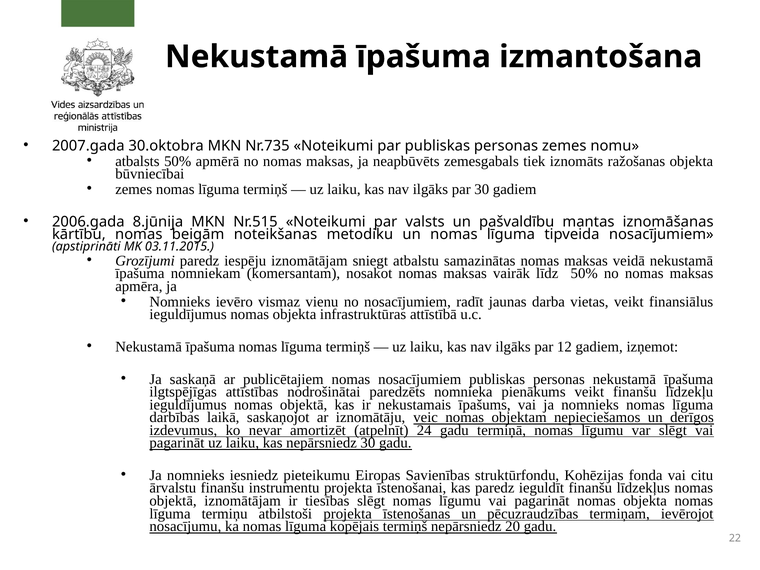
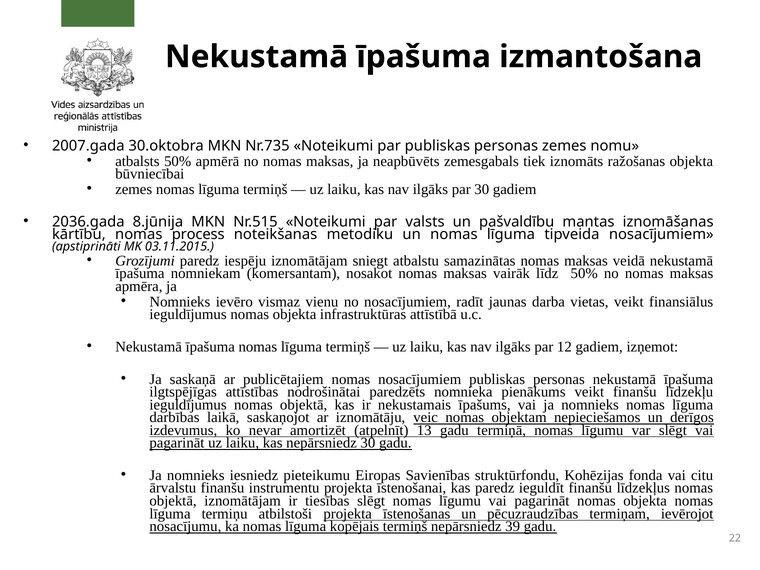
2006.gada: 2006.gada -> 2036.gada
beigām: beigām -> process
24: 24 -> 13
20: 20 -> 39
